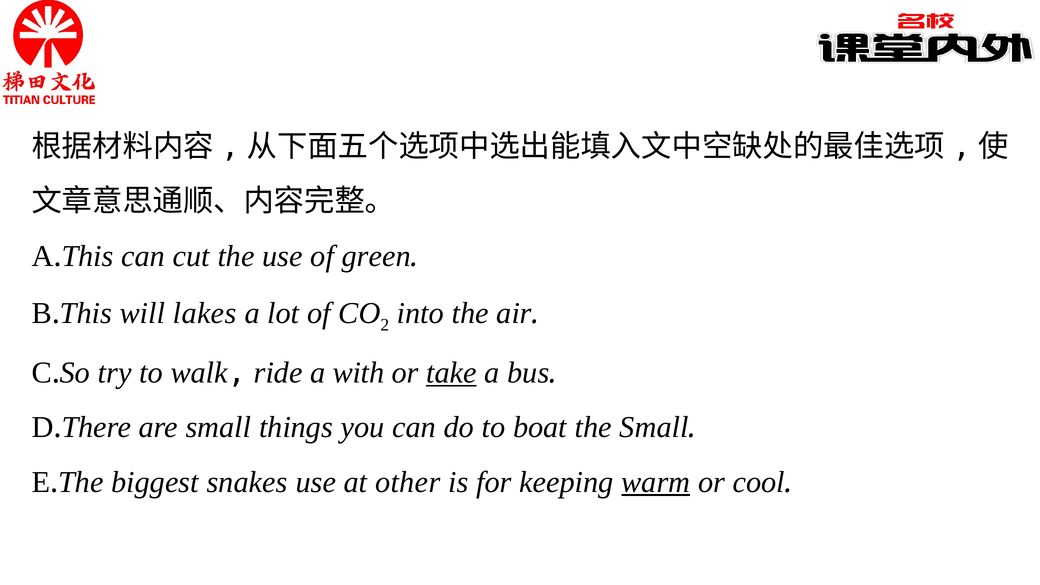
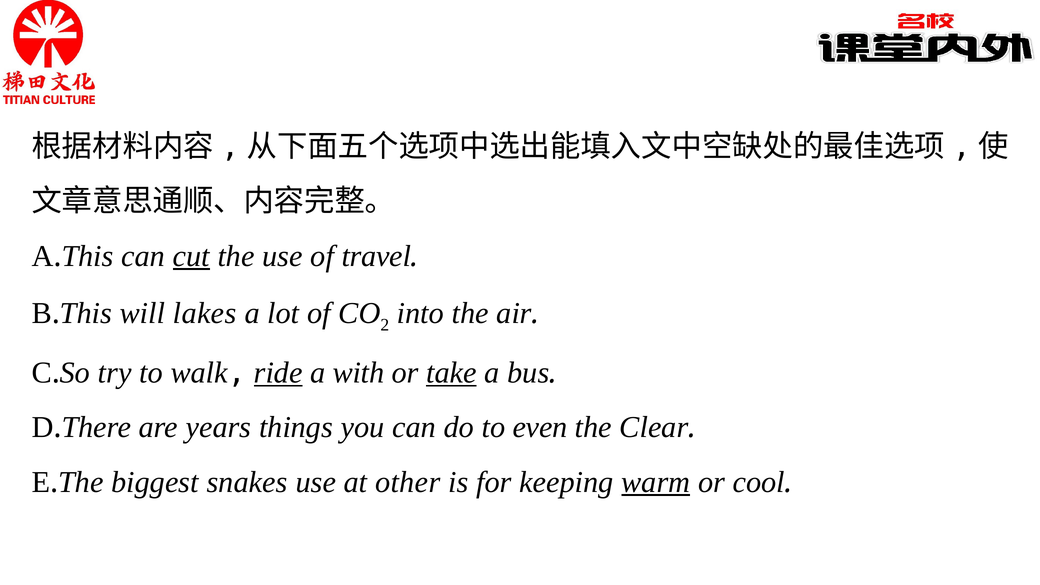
cut underline: none -> present
green: green -> travel
ride underline: none -> present
are small: small -> years
boat: boat -> even
the Small: Small -> Clear
